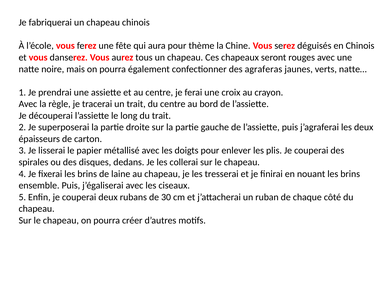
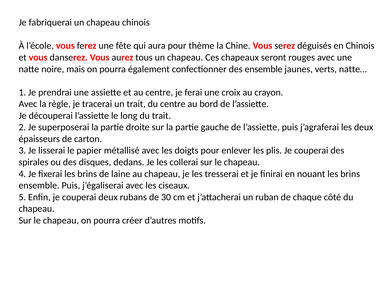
des agraferas: agraferas -> ensemble
